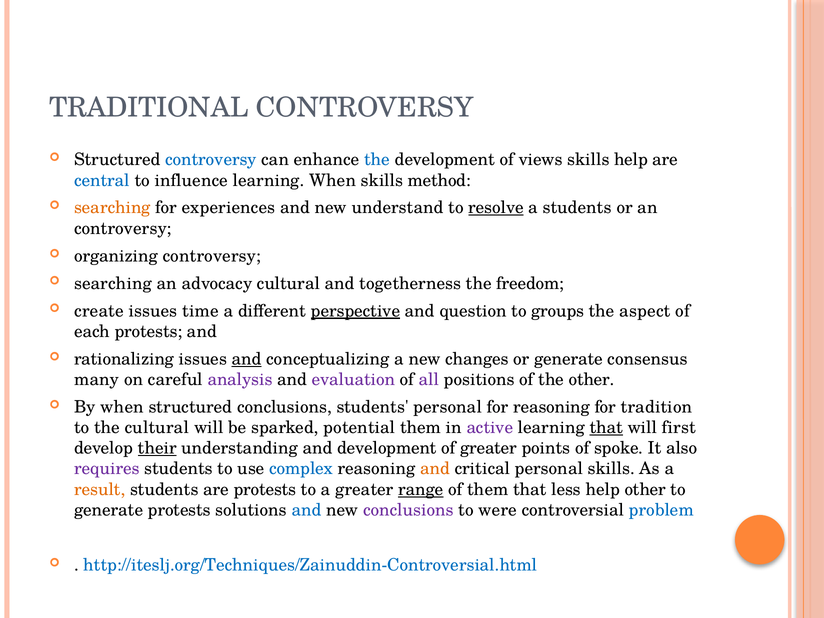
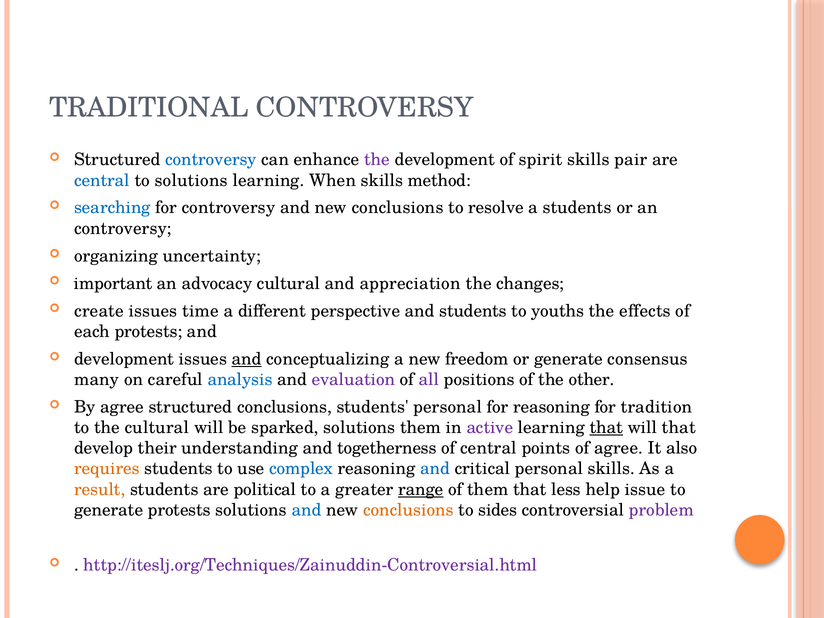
the at (377, 160) colour: blue -> purple
views: views -> spirit
skills help: help -> pair
to influence: influence -> solutions
searching at (112, 208) colour: orange -> blue
for experiences: experiences -> controversy
understand at (398, 208): understand -> conclusions
resolve underline: present -> none
organizing controversy: controversy -> uncertainty
searching at (113, 283): searching -> important
togetherness: togetherness -> appreciation
freedom: freedom -> changes
perspective underline: present -> none
and question: question -> students
groups: groups -> youths
aspect: aspect -> effects
rationalizing at (124, 359): rationalizing -> development
changes: changes -> freedom
analysis colour: purple -> blue
By when: when -> agree
sparked potential: potential -> solutions
will first: first -> that
their underline: present -> none
and development: development -> togetherness
of greater: greater -> central
of spoke: spoke -> agree
requires colour: purple -> orange
and at (435, 469) colour: orange -> blue
are protests: protests -> political
help other: other -> issue
conclusions at (408, 510) colour: purple -> orange
were: were -> sides
problem colour: blue -> purple
http://iteslj.org/Techniques/Zainuddin-Controversial.html colour: blue -> purple
